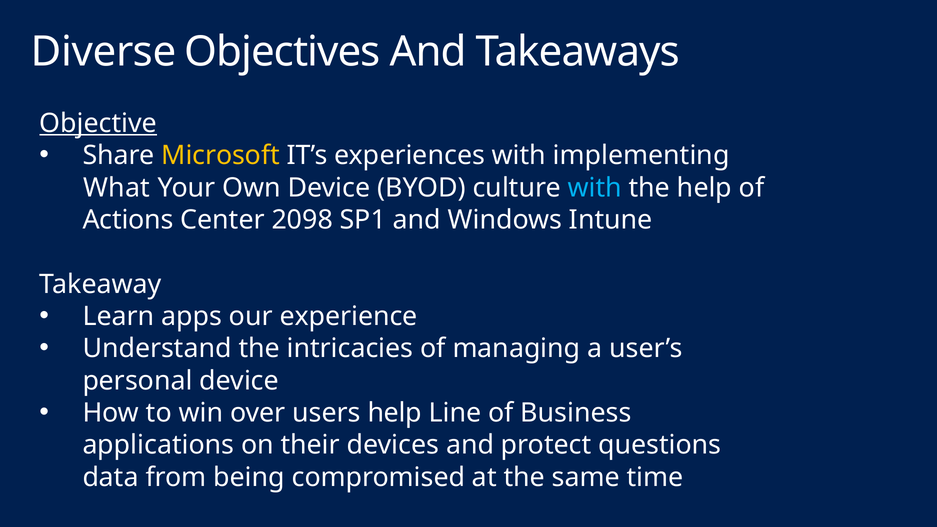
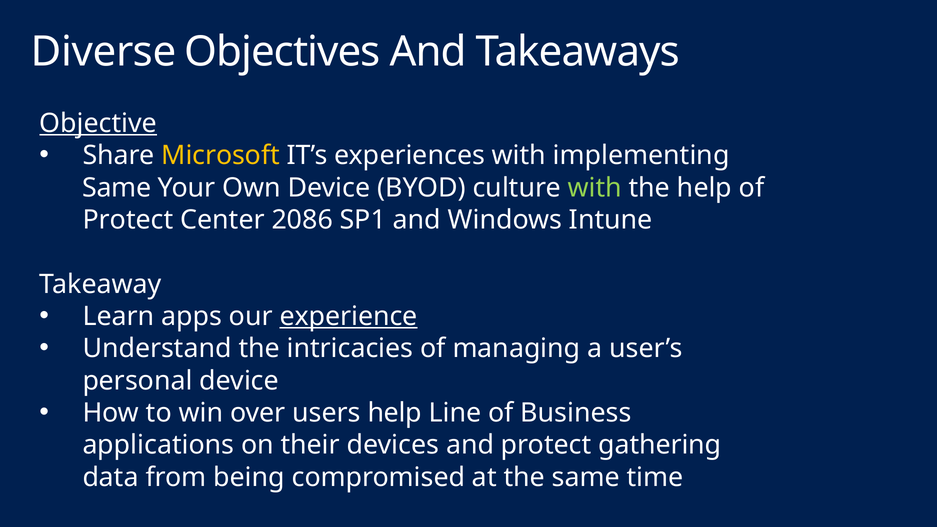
What at (117, 188): What -> Same
with at (595, 188) colour: light blue -> light green
Actions at (128, 220): Actions -> Protect
2098: 2098 -> 2086
experience underline: none -> present
questions: questions -> gathering
